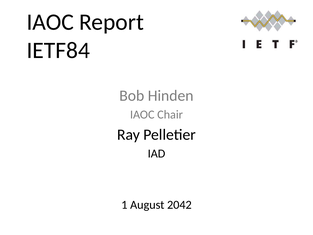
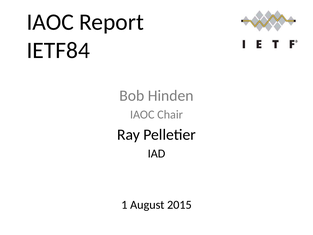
2042: 2042 -> 2015
